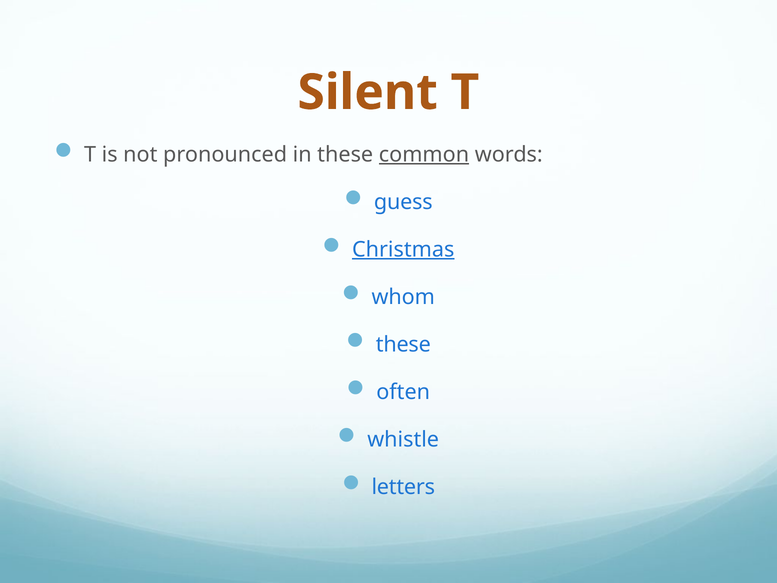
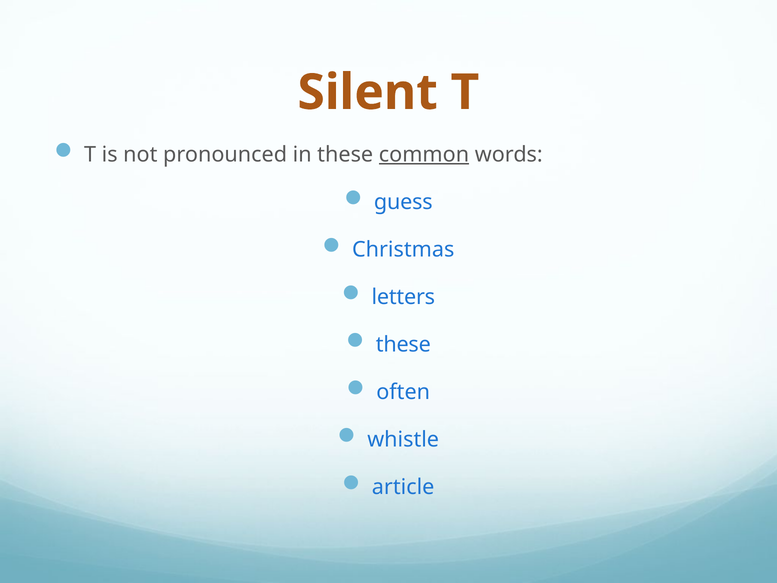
Christmas underline: present -> none
whom: whom -> letters
letters: letters -> article
